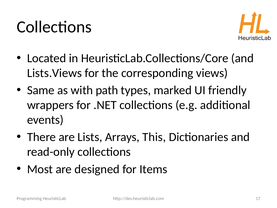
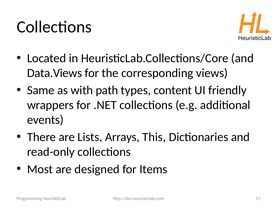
Lists.Views: Lists.Views -> Data.Views
marked: marked -> content
